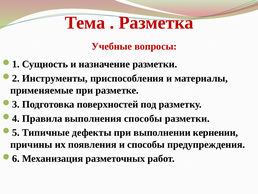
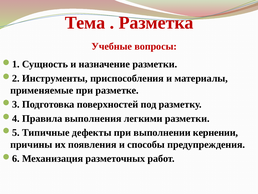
выполнения способы: способы -> легкими
